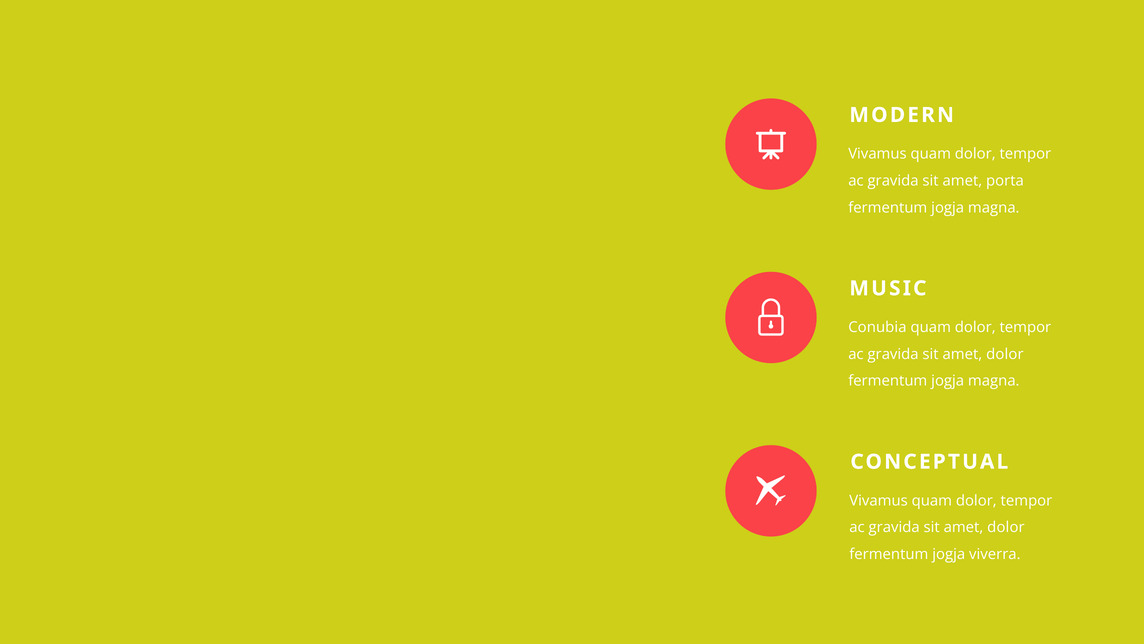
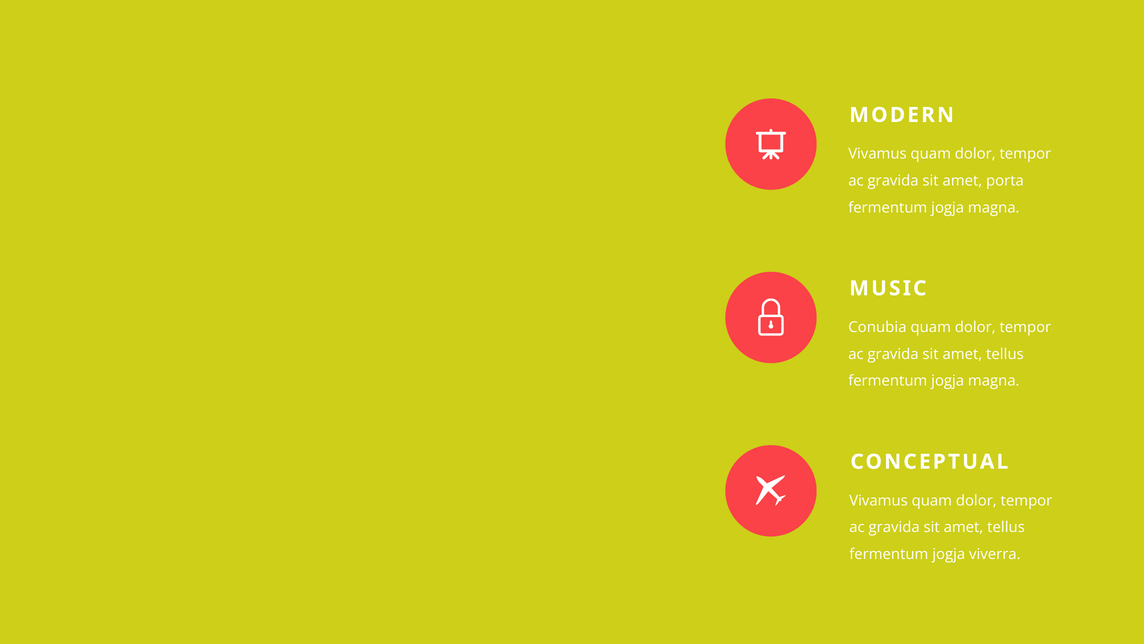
dolor at (1005, 354): dolor -> tellus
dolor at (1006, 527): dolor -> tellus
